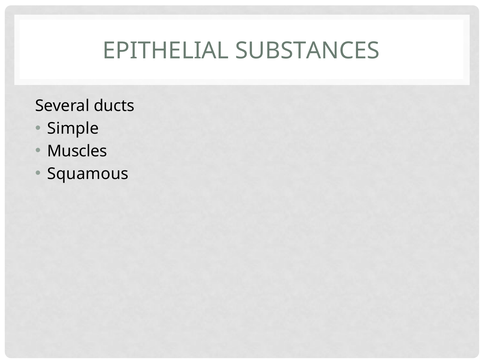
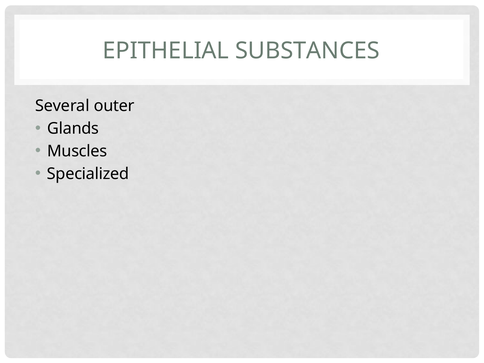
ducts: ducts -> outer
Simple: Simple -> Glands
Squamous: Squamous -> Specialized
